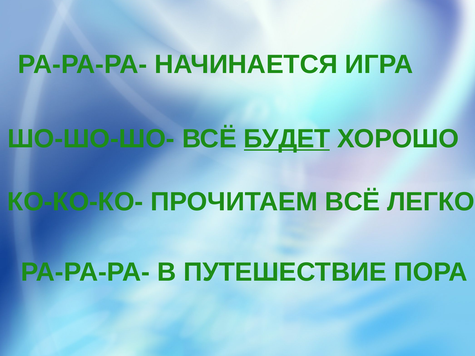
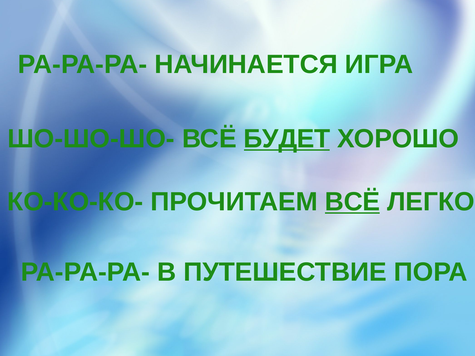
ВСЁ at (353, 202) underline: none -> present
